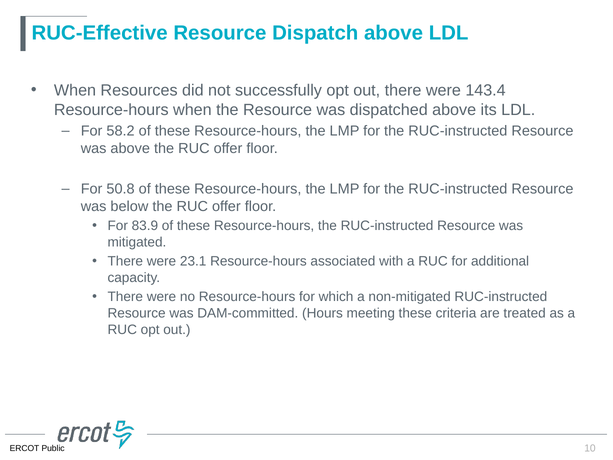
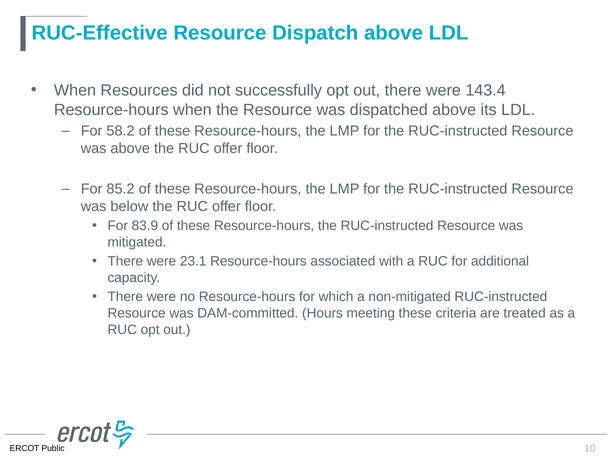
50.8: 50.8 -> 85.2
